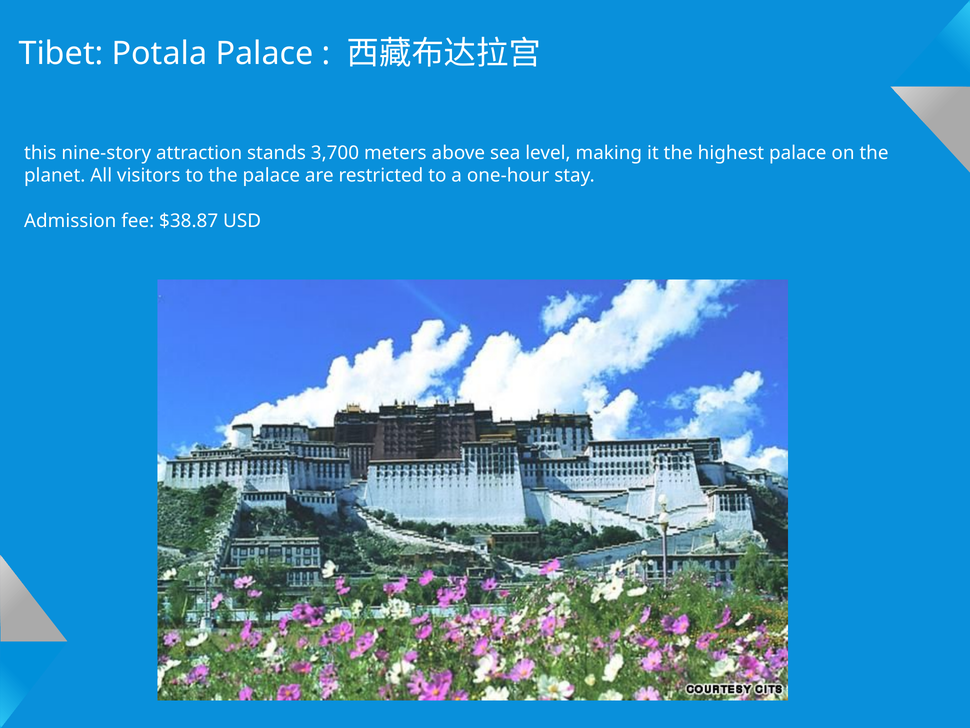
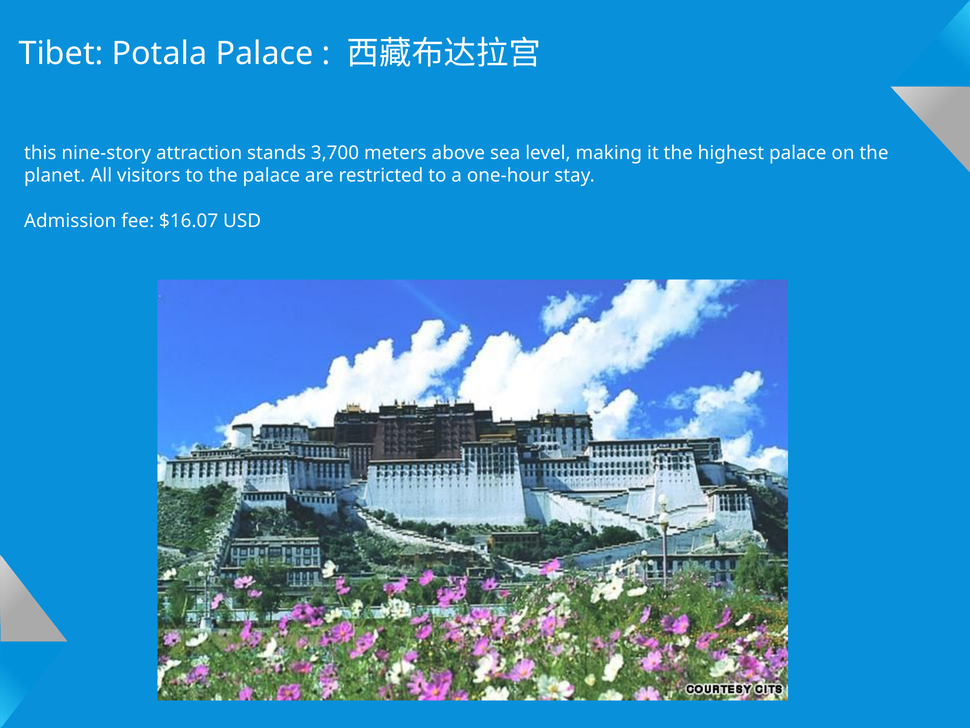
$38.87: $38.87 -> $16.07
